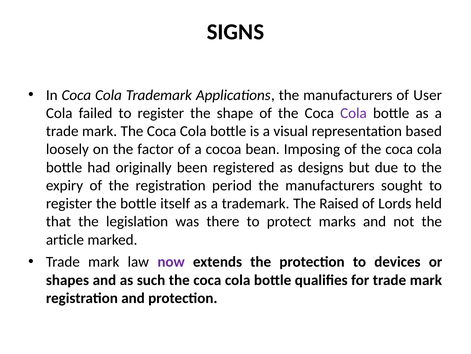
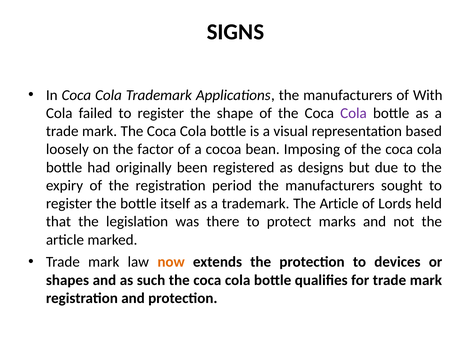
User: User -> With
trademark The Raised: Raised -> Article
now colour: purple -> orange
